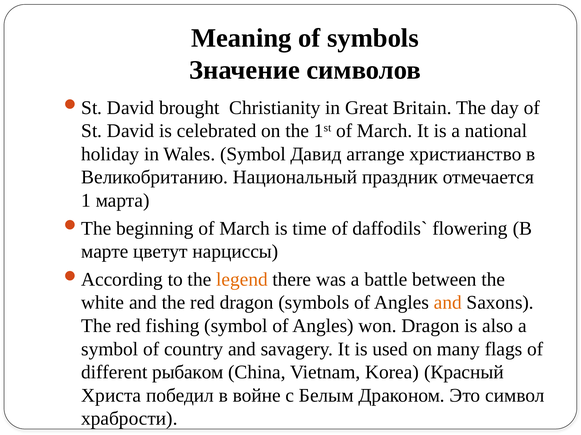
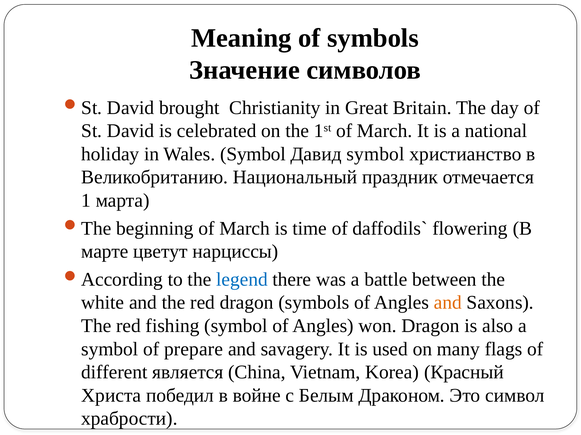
Давид arrange: arrange -> symbol
legend colour: orange -> blue
country: country -> prepare
рыбаком: рыбаком -> является
